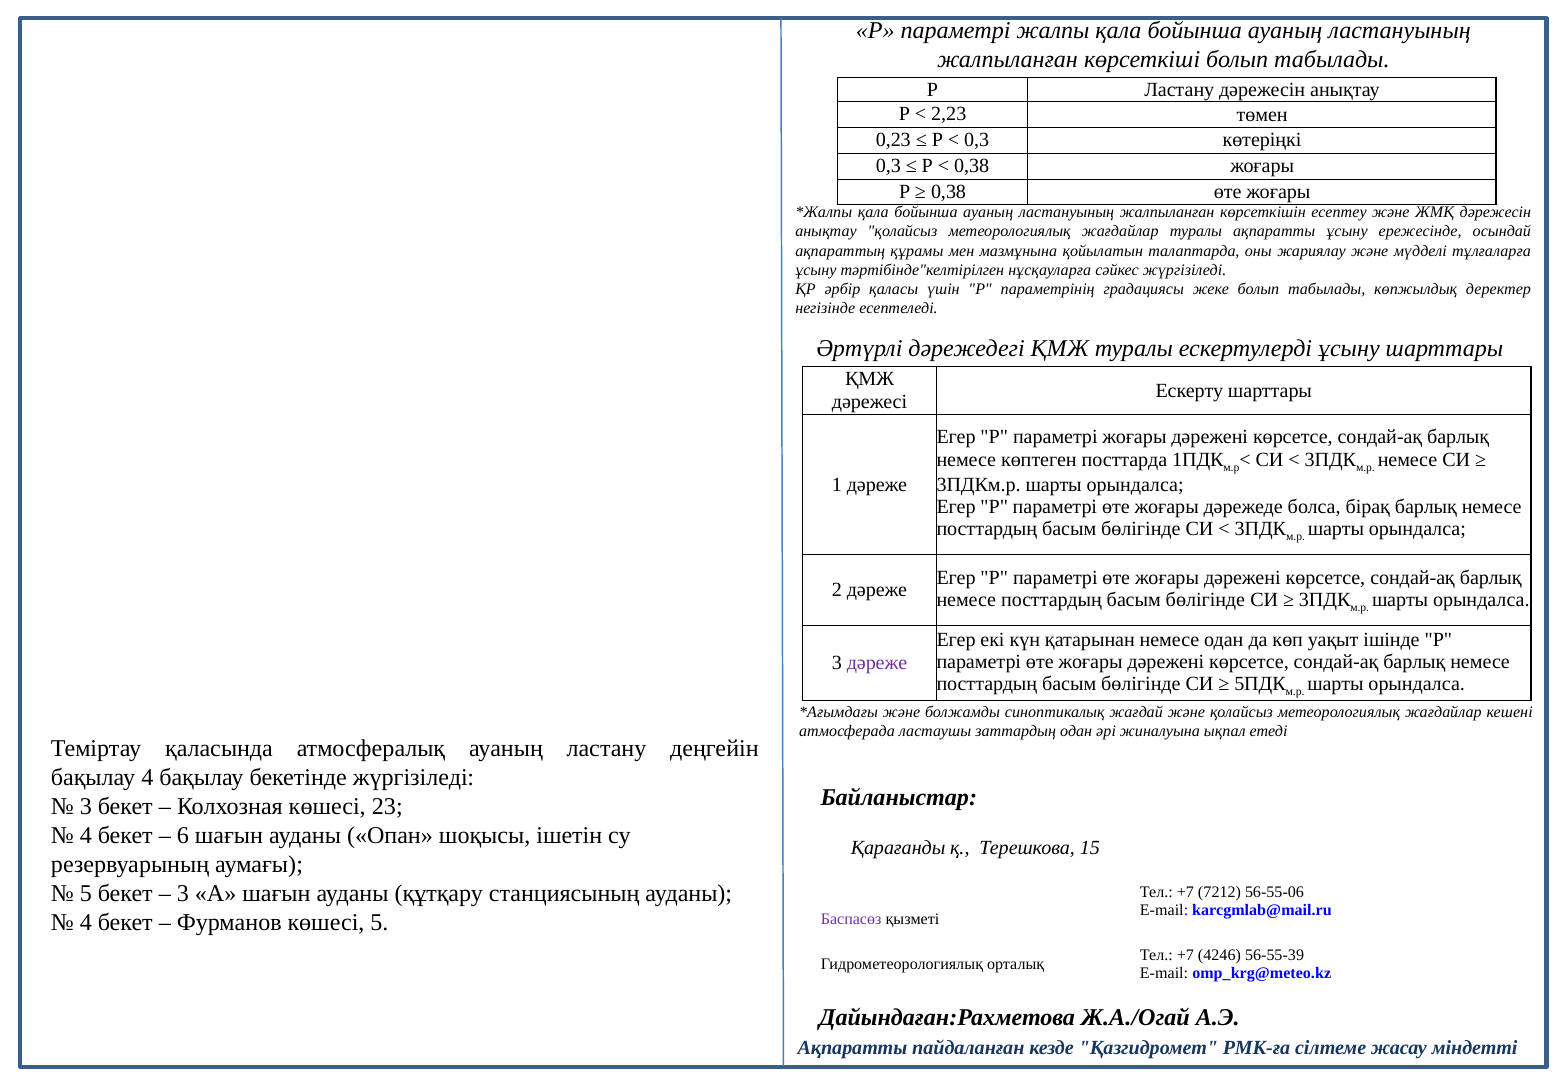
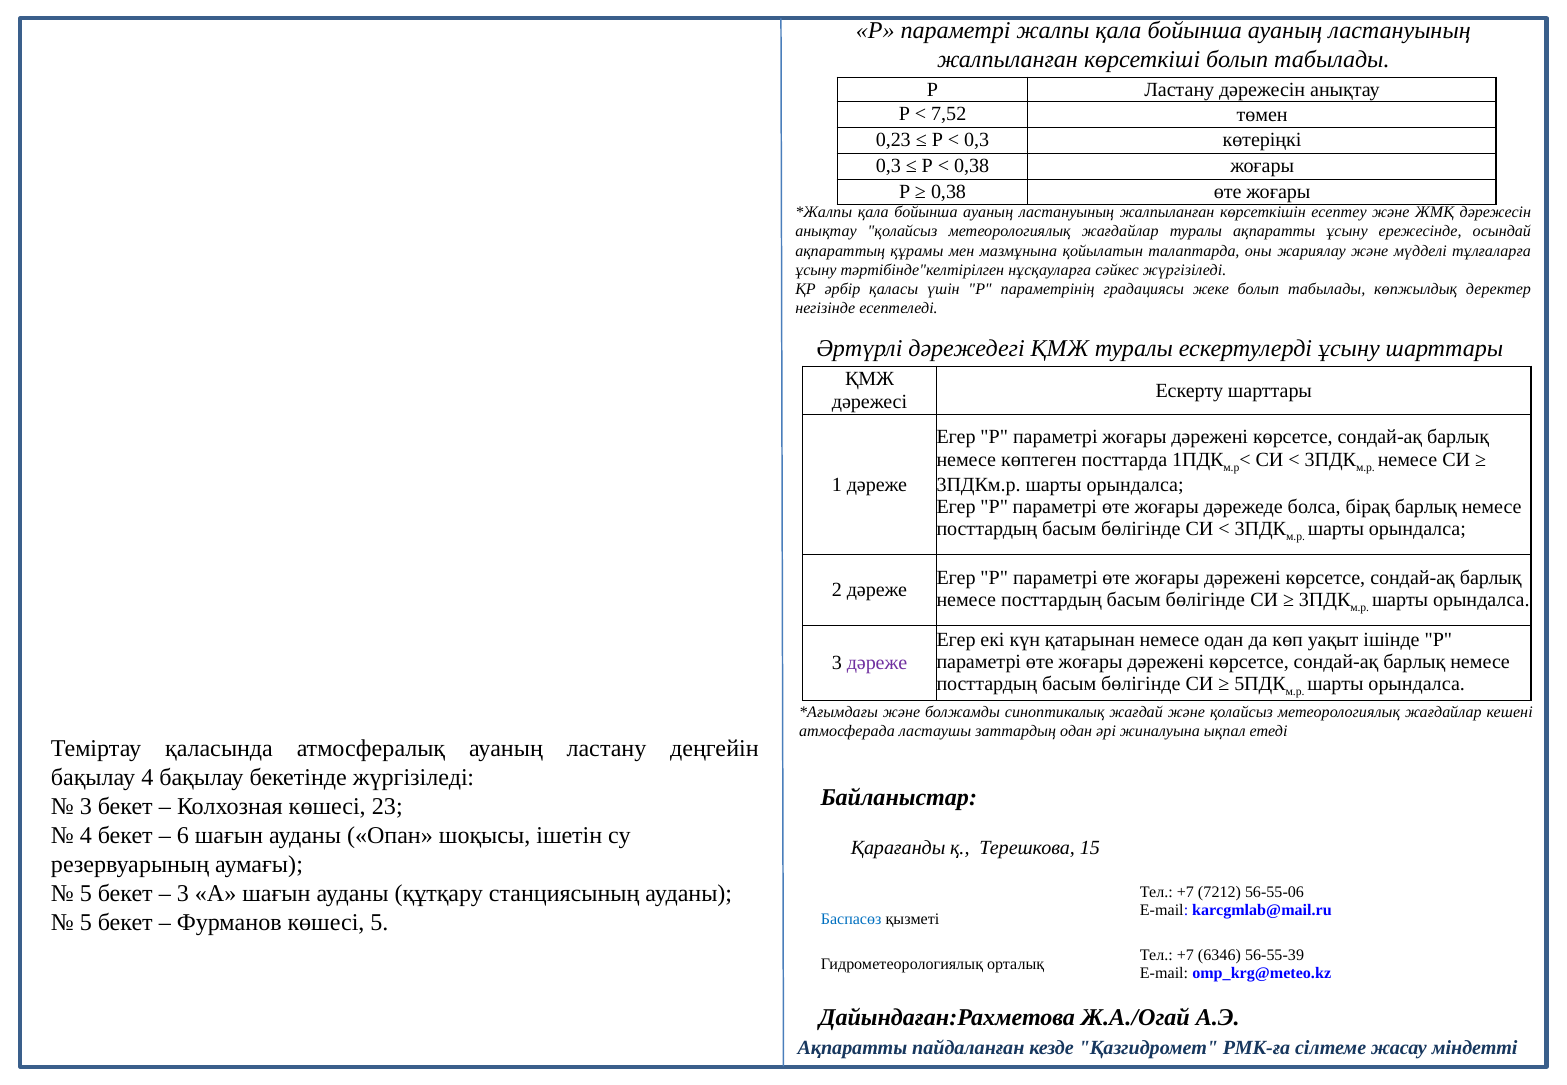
2,23: 2,23 -> 7,52
4 at (86, 922): 4 -> 5
Баспасөз colour: purple -> blue
4246: 4246 -> 6346
